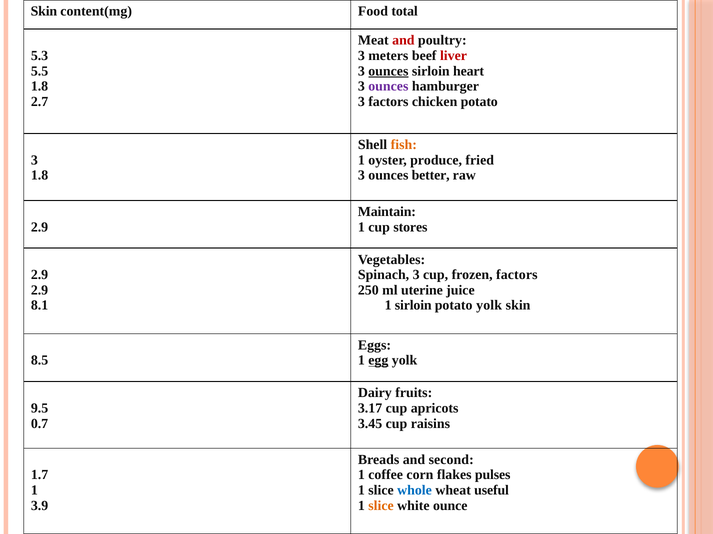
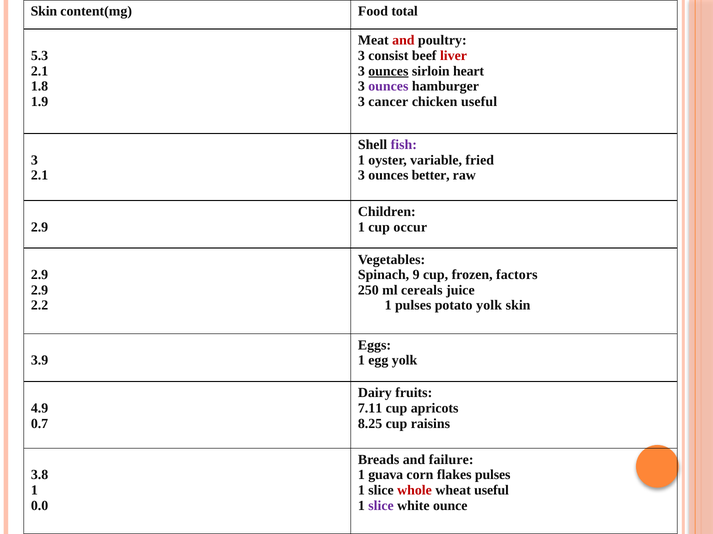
meters: meters -> consist
5.5 at (40, 71): 5.5 -> 2.1
2.7: 2.7 -> 1.9
3 factors: factors -> cancer
chicken potato: potato -> useful
fish colour: orange -> purple
produce: produce -> variable
1.8 at (40, 176): 1.8 -> 2.1
Maintain: Maintain -> Children
stores: stores -> occur
Spinach 3: 3 -> 9
uterine: uterine -> cereals
8.1: 8.1 -> 2.2
1 sirloin: sirloin -> pulses
8.5: 8.5 -> 3.9
egg underline: present -> none
9.5: 9.5 -> 4.9
3.17: 3.17 -> 7.11
3.45: 3.45 -> 8.25
second: second -> failure
1.7: 1.7 -> 3.8
coffee: coffee -> guava
whole colour: blue -> red
3.9: 3.9 -> 0.0
slice at (381, 506) colour: orange -> purple
